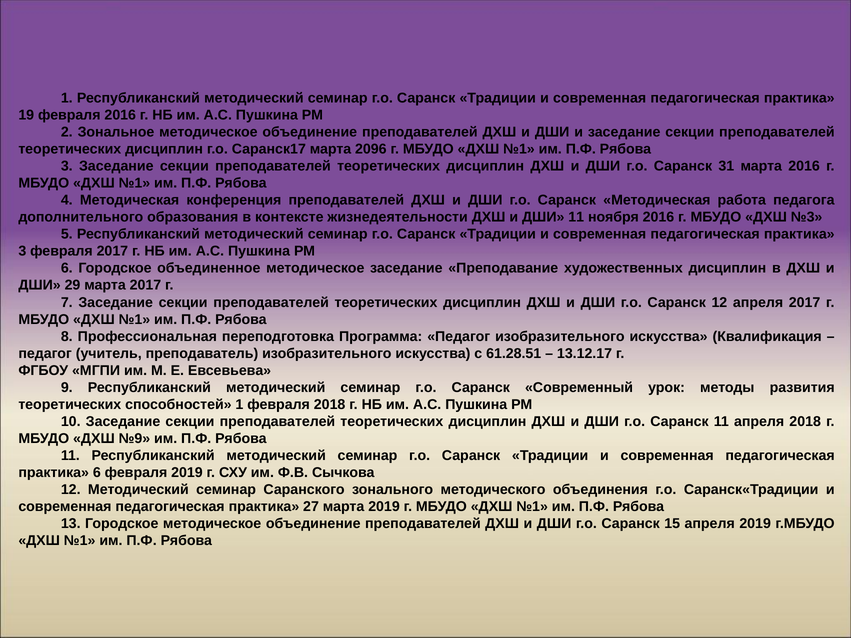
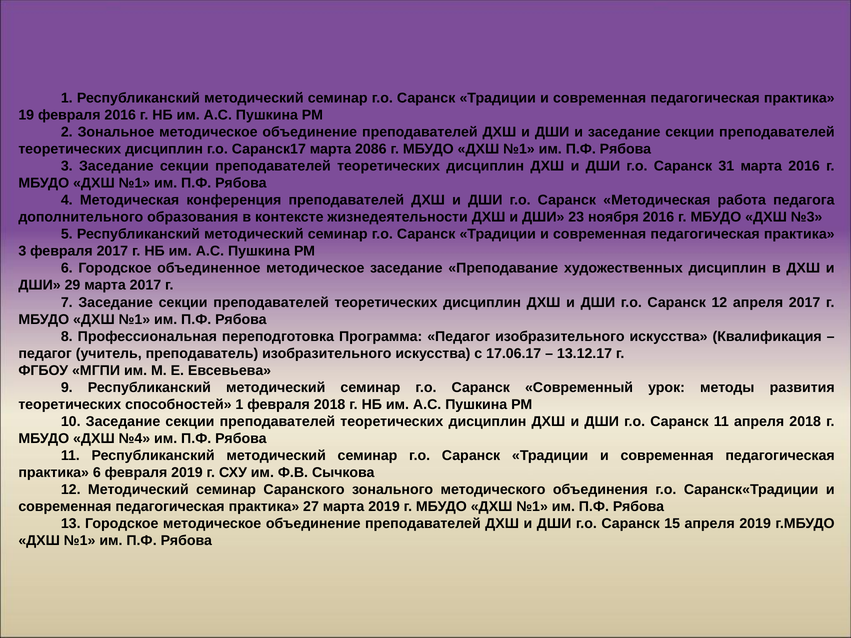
2096: 2096 -> 2086
ДШИ 11: 11 -> 23
61.28.51: 61.28.51 -> 17.06.17
№9: №9 -> №4
